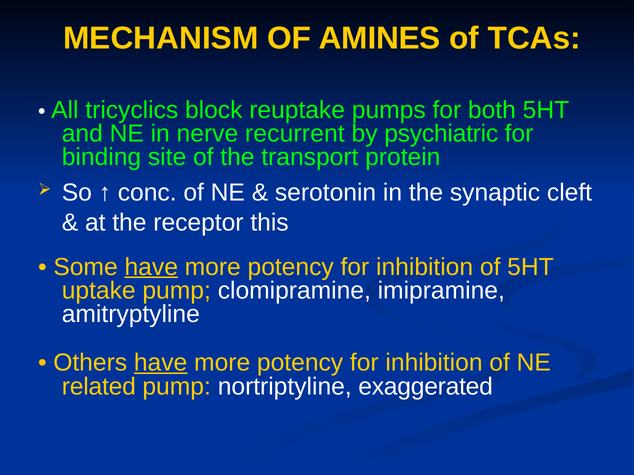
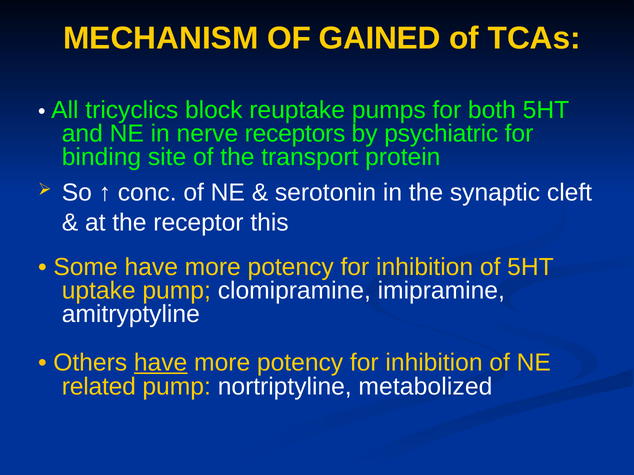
AMINES: AMINES -> GAINED
recurrent: recurrent -> receptors
have at (151, 267) underline: present -> none
exaggerated: exaggerated -> metabolized
